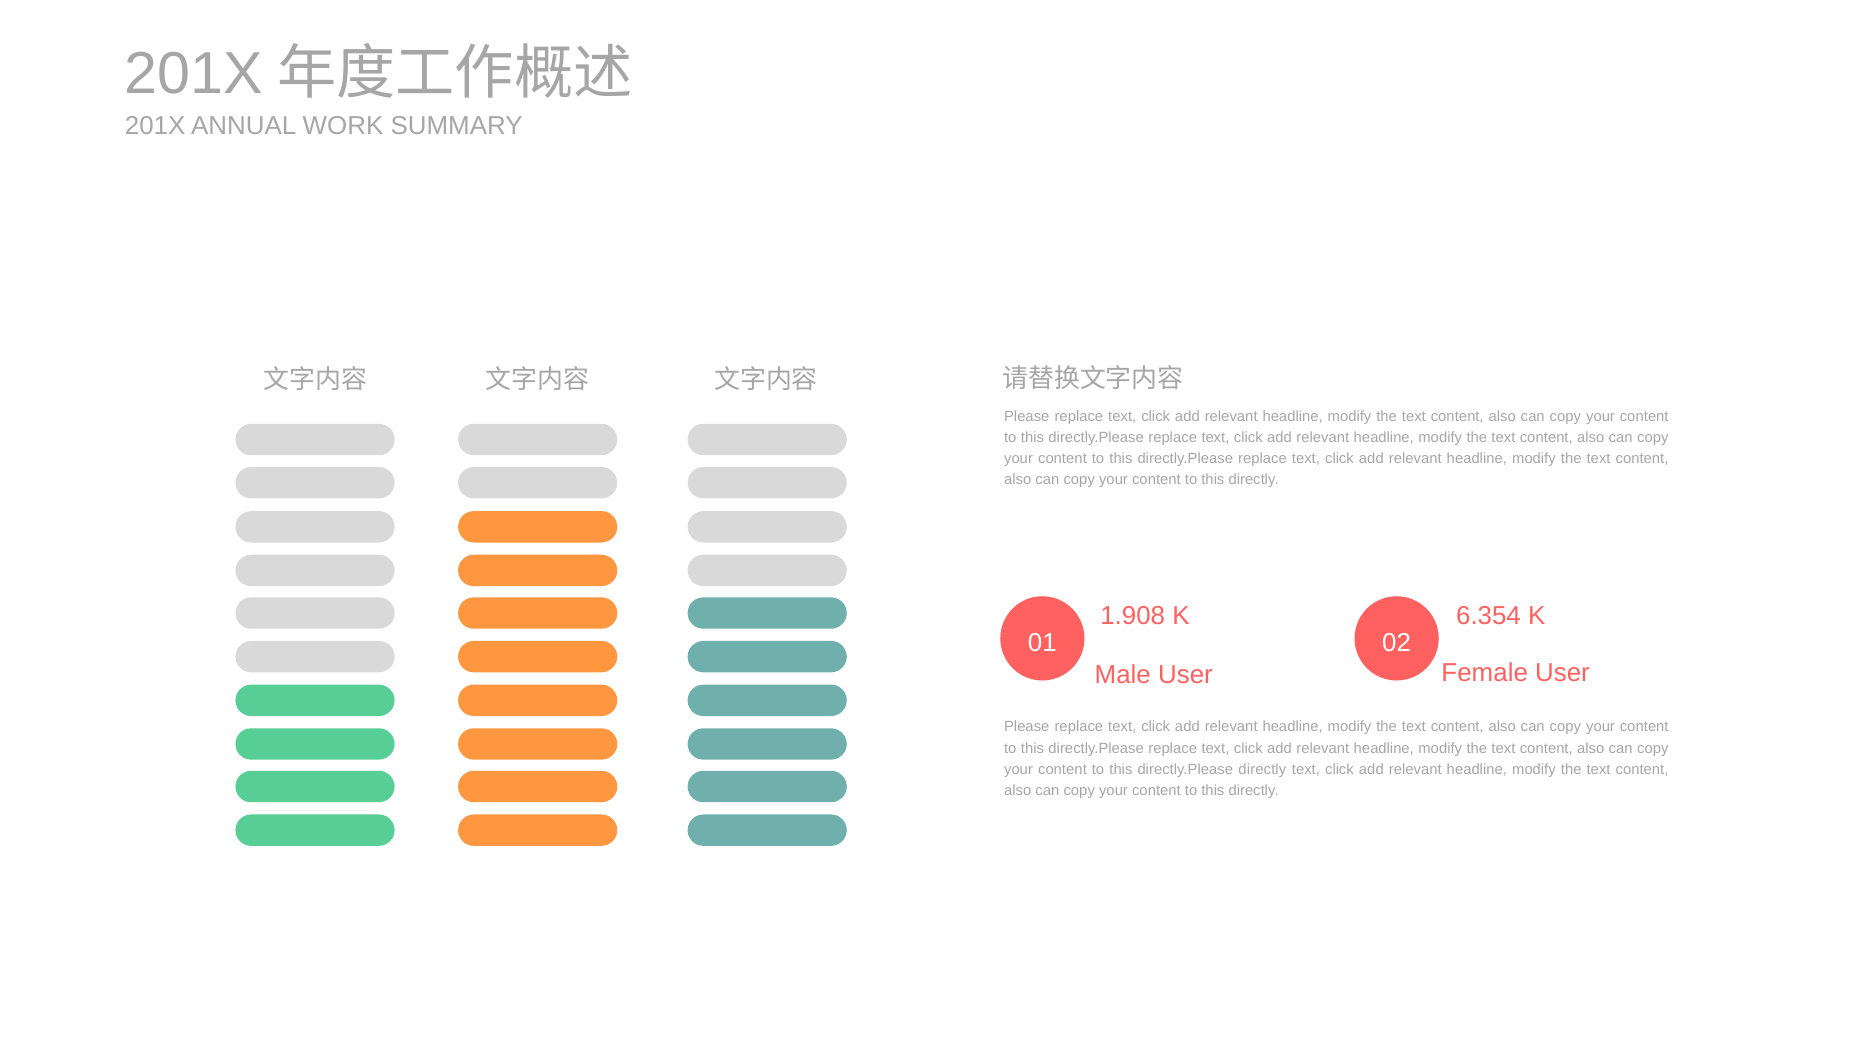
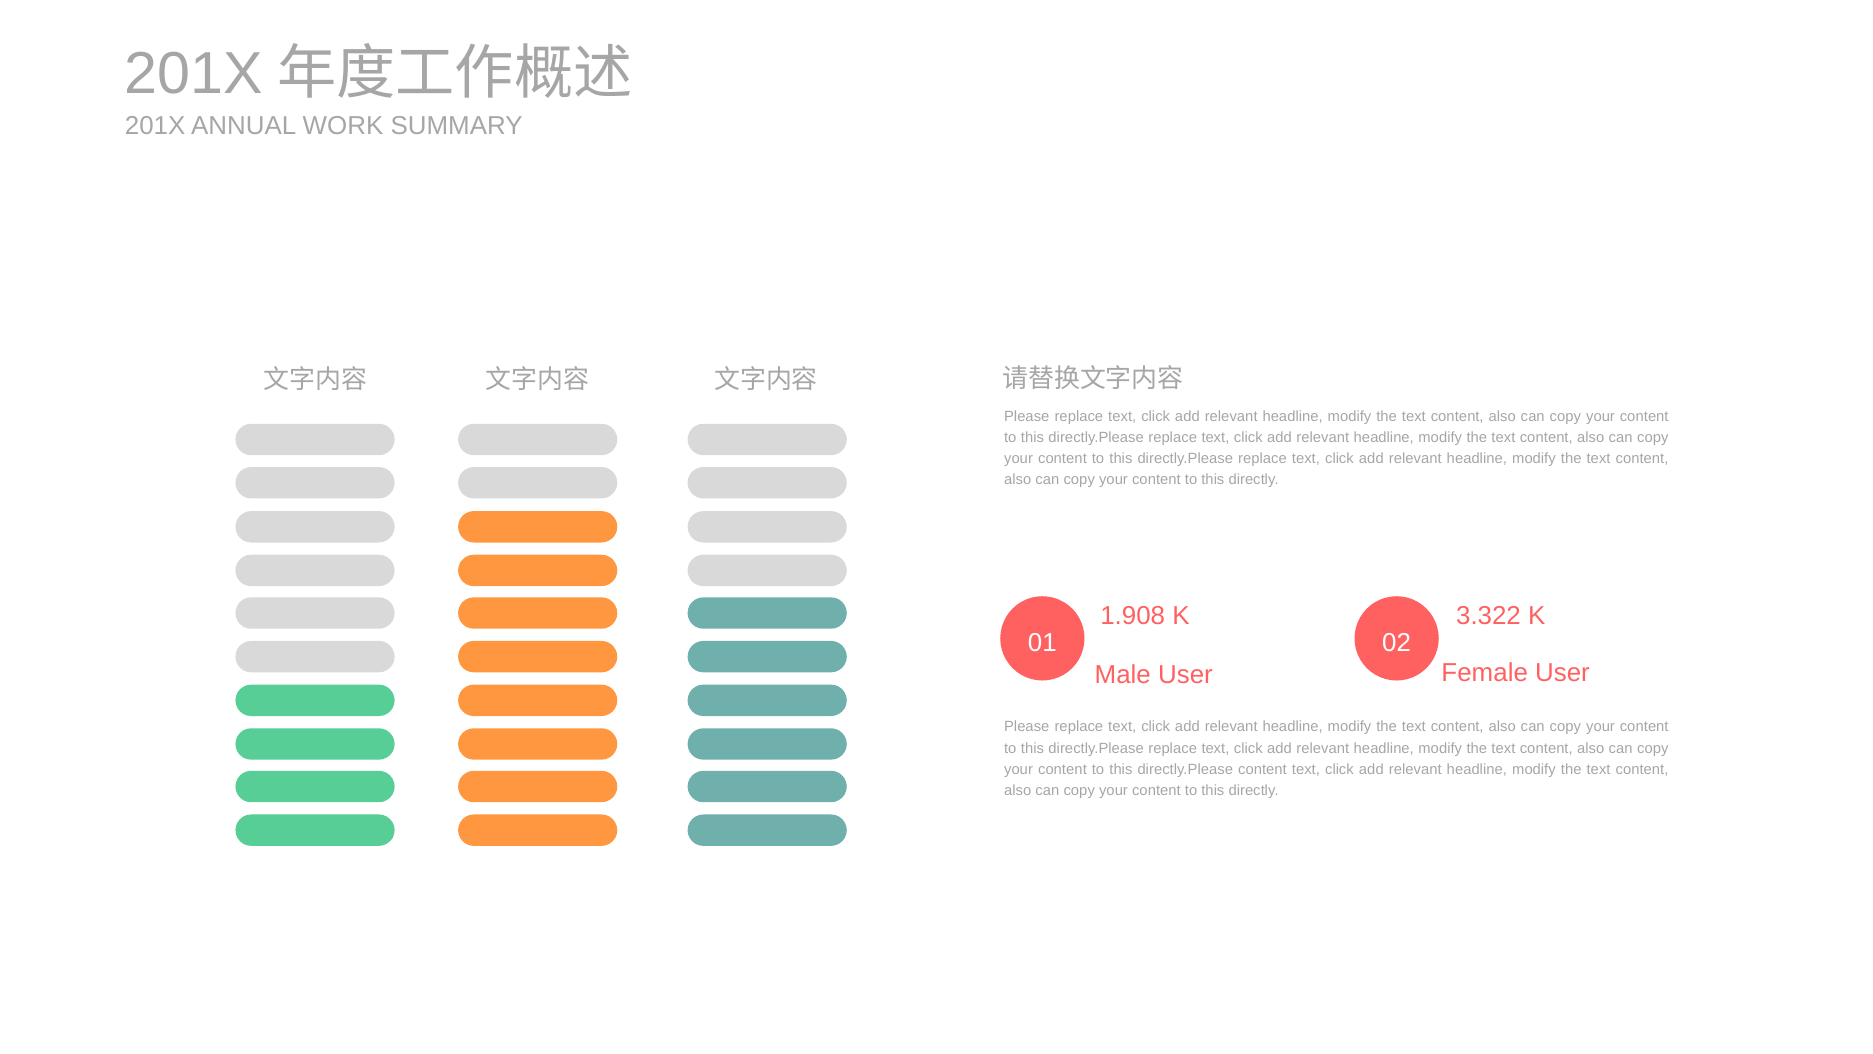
6.354: 6.354 -> 3.322
directly.Please directly: directly -> content
